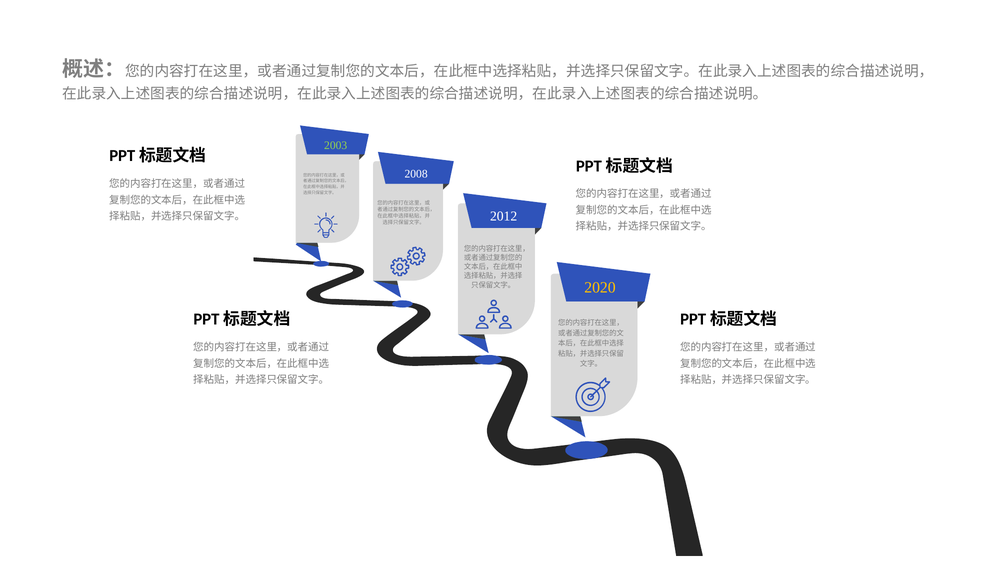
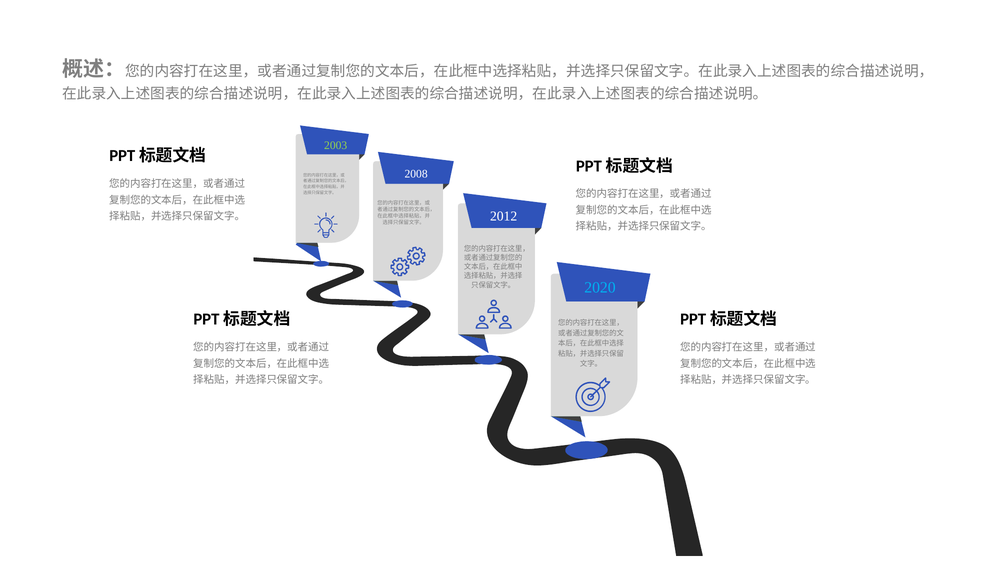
2020 colour: yellow -> light blue
